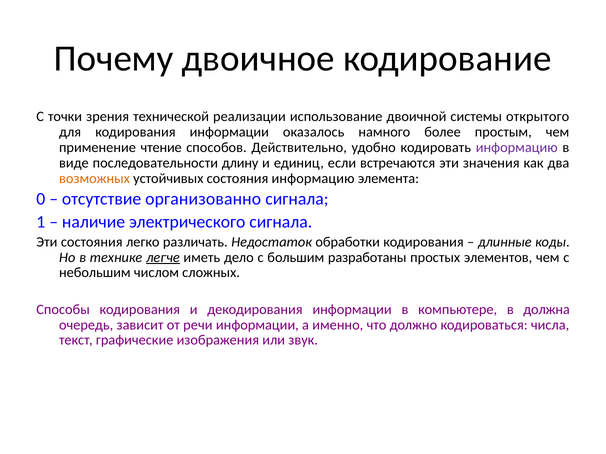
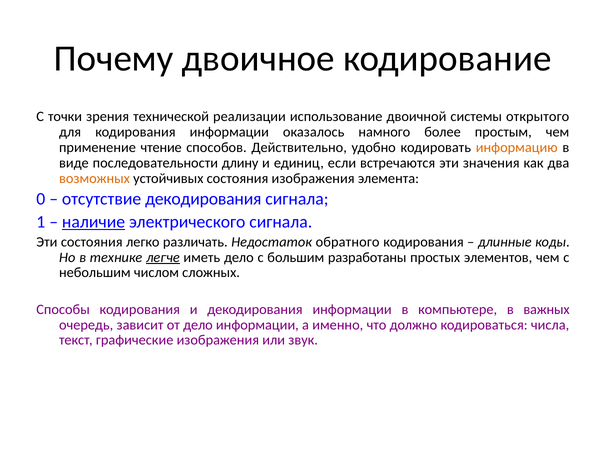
информацию at (517, 148) colour: purple -> orange
состояния информацию: информацию -> изображения
отсутствие организованно: организованно -> декодирования
наличие underline: none -> present
обработки: обработки -> обратного
должна: должна -> важных
от речи: речи -> дело
